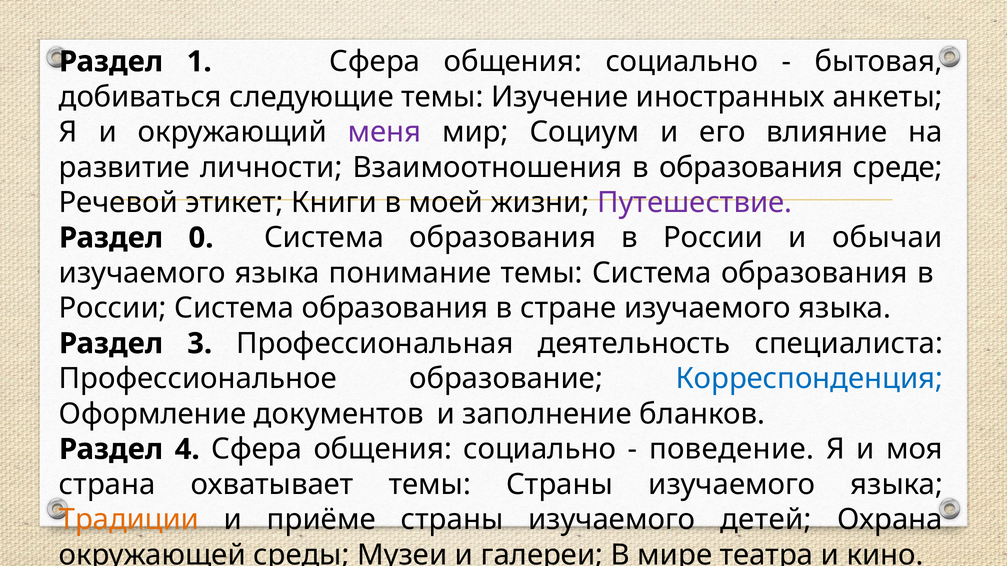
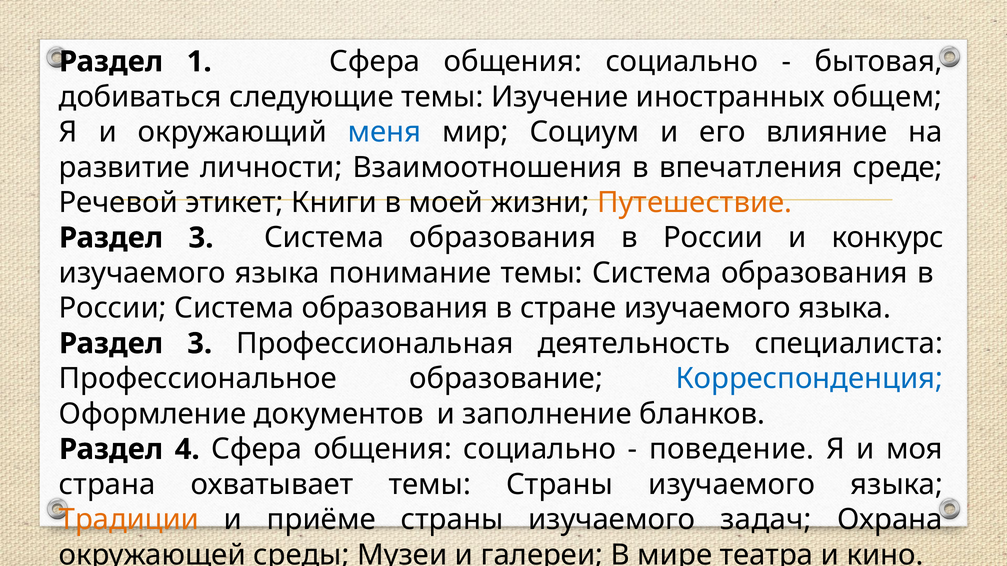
анкеты: анкеты -> общем
меня colour: purple -> blue
в образования: образования -> впечатления
Путешествие colour: purple -> orange
0 at (201, 238): 0 -> 3
обычаи: обычаи -> конкурс
детей: детей -> задач
